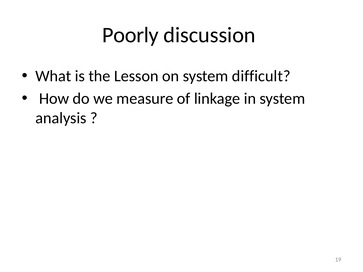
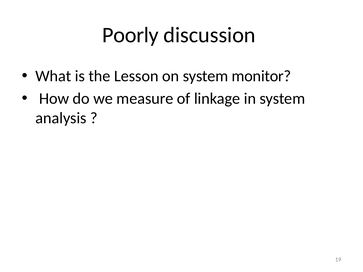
difficult: difficult -> monitor
